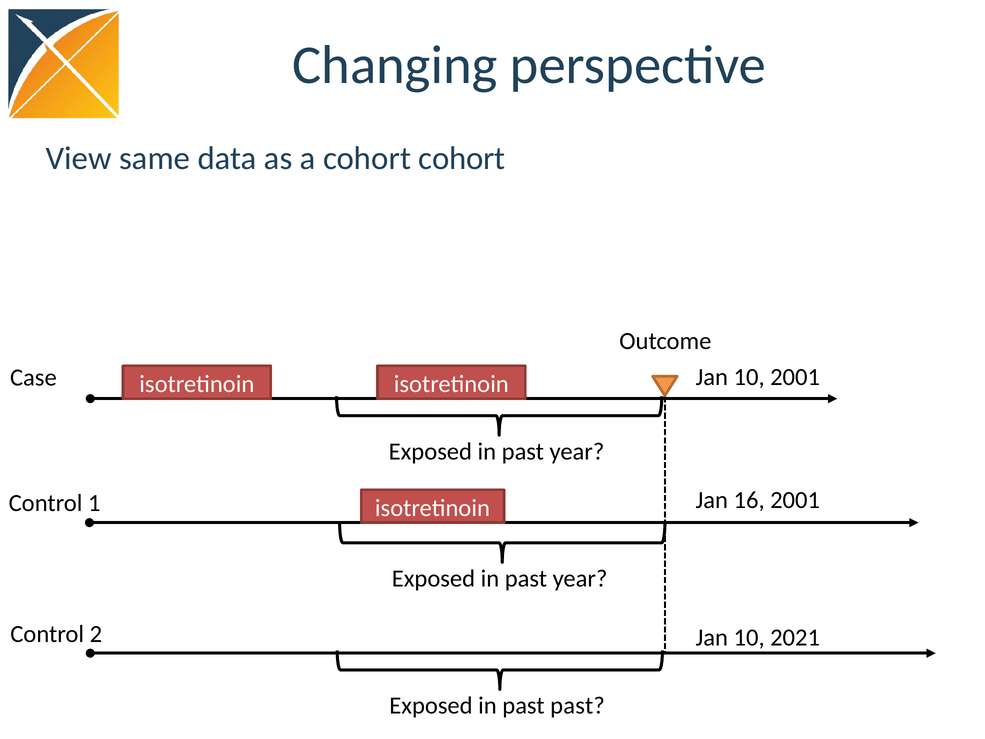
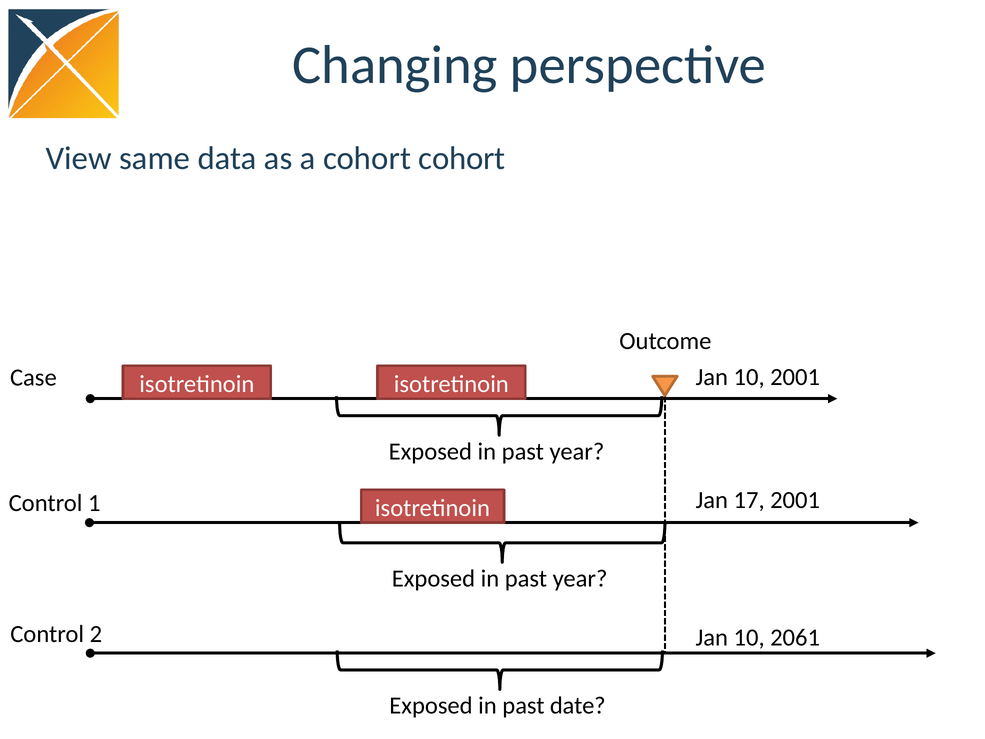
16: 16 -> 17
2021: 2021 -> 2061
past past: past -> date
